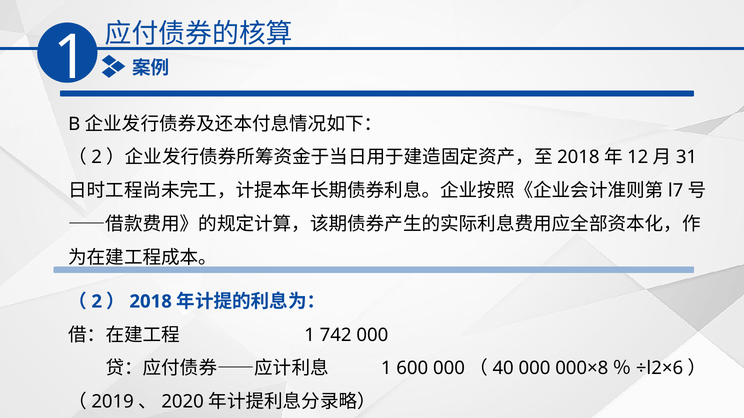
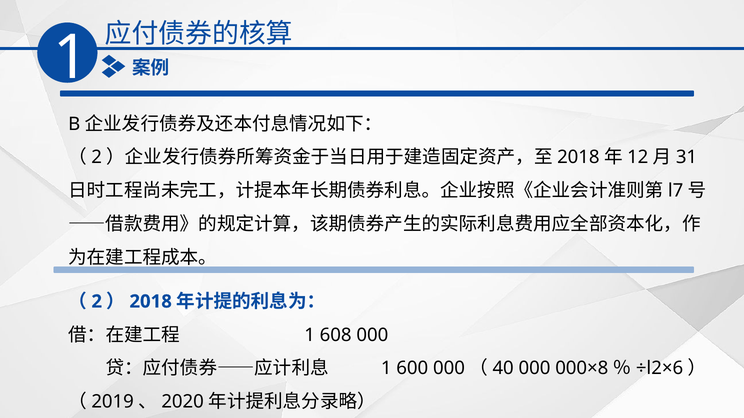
742: 742 -> 608
